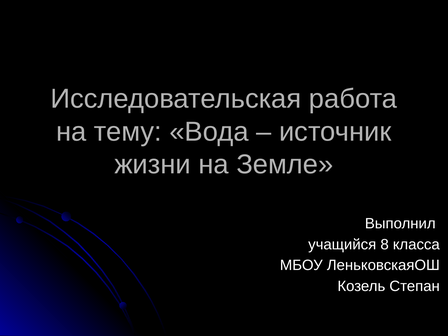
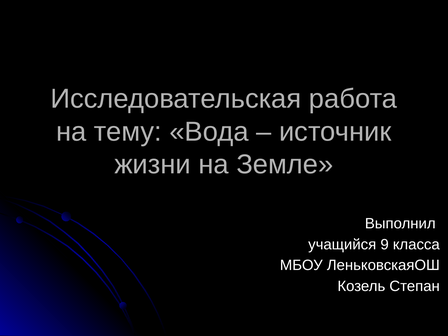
8: 8 -> 9
